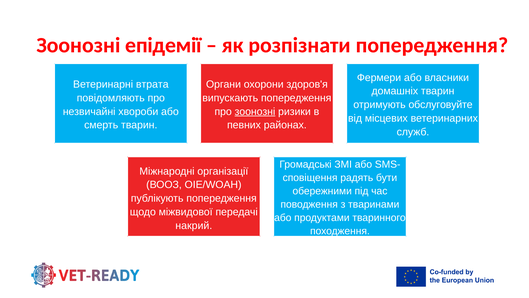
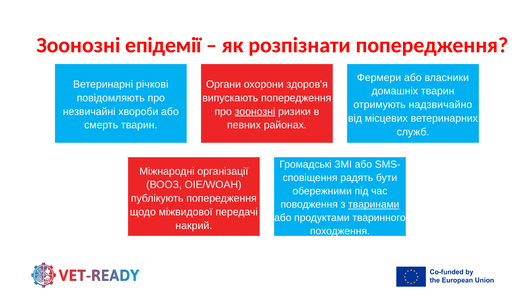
втрата: втрата -> річкові
обслуговуйте: обслуговуйте -> надзвичайно
тваринами underline: none -> present
